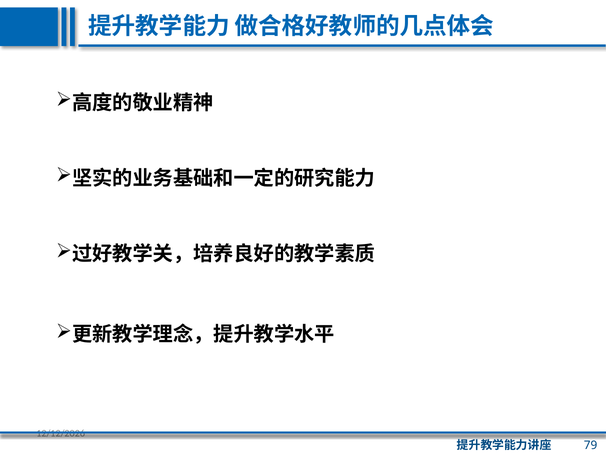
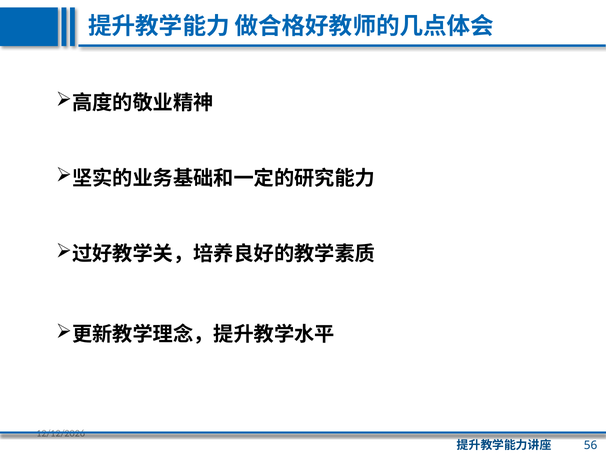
79: 79 -> 56
